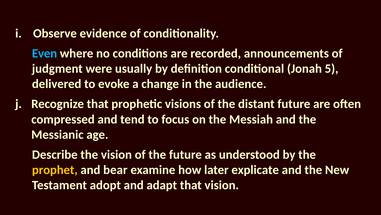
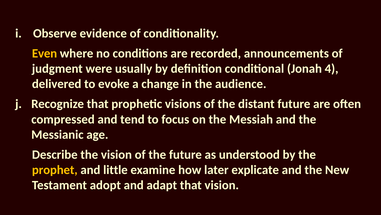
Even colour: light blue -> yellow
5: 5 -> 4
bear: bear -> little
